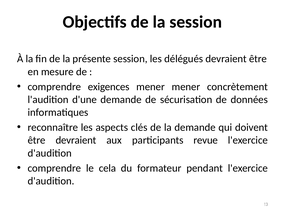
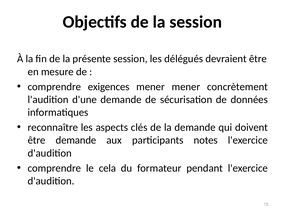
être devraient: devraient -> demande
revue: revue -> notes
